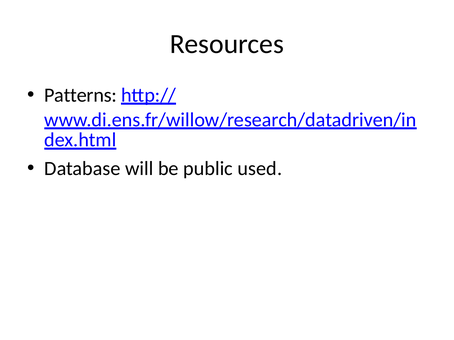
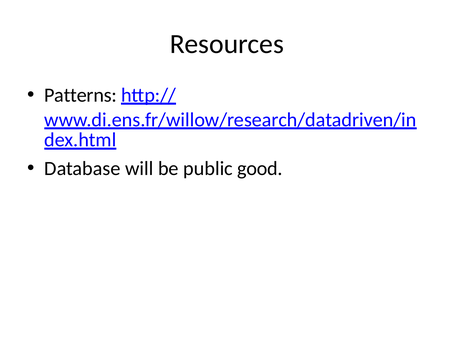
used: used -> good
